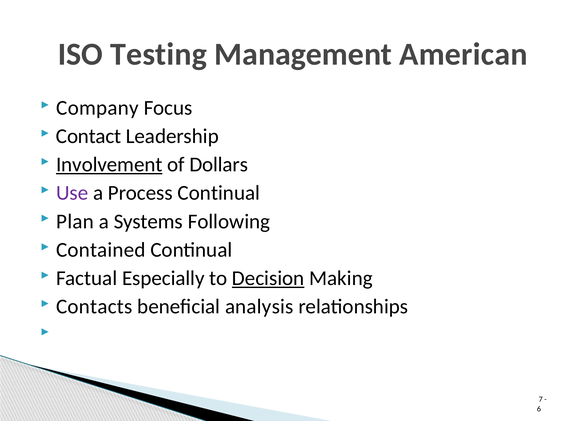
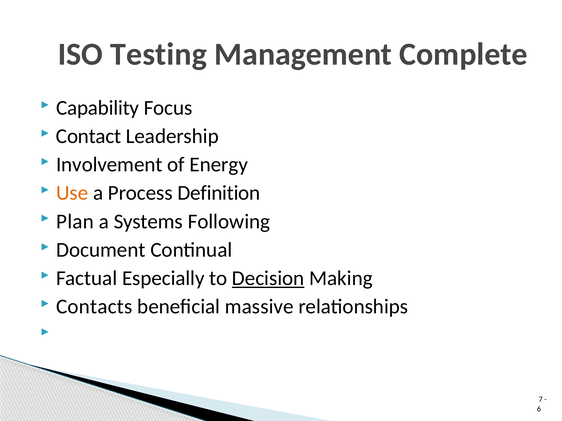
American: American -> Complete
Company: Company -> Capability
Involvement underline: present -> none
Dollars: Dollars -> Energy
Use colour: purple -> orange
Process Continual: Continual -> Definition
Contained: Contained -> Document
analysis: analysis -> massive
